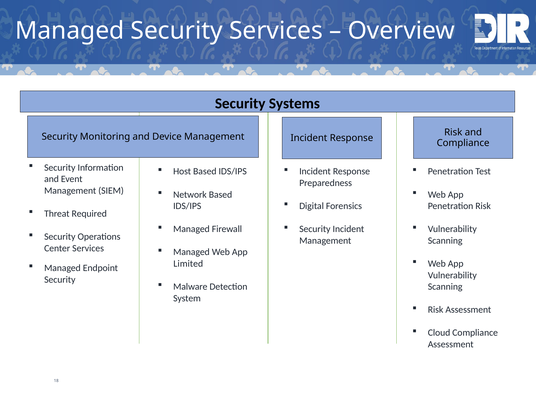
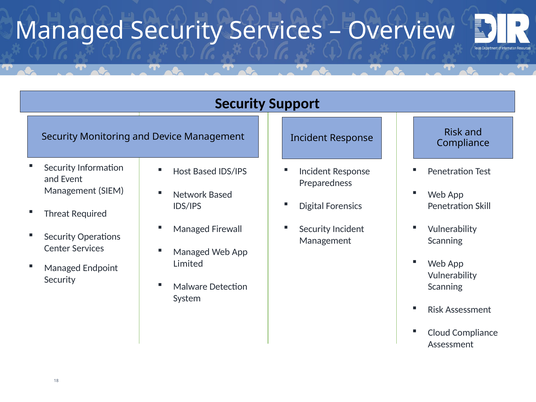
Systems: Systems -> Support
Penetration Risk: Risk -> Skill
